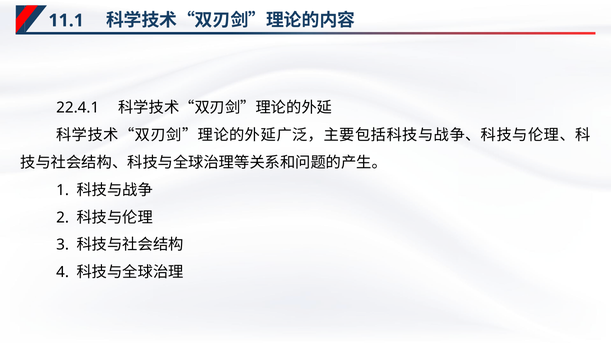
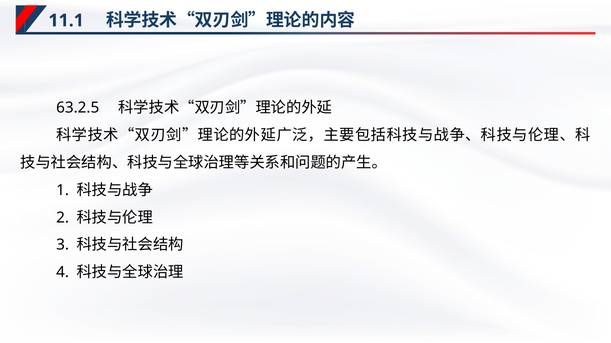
22.4.1: 22.4.1 -> 63.2.5
